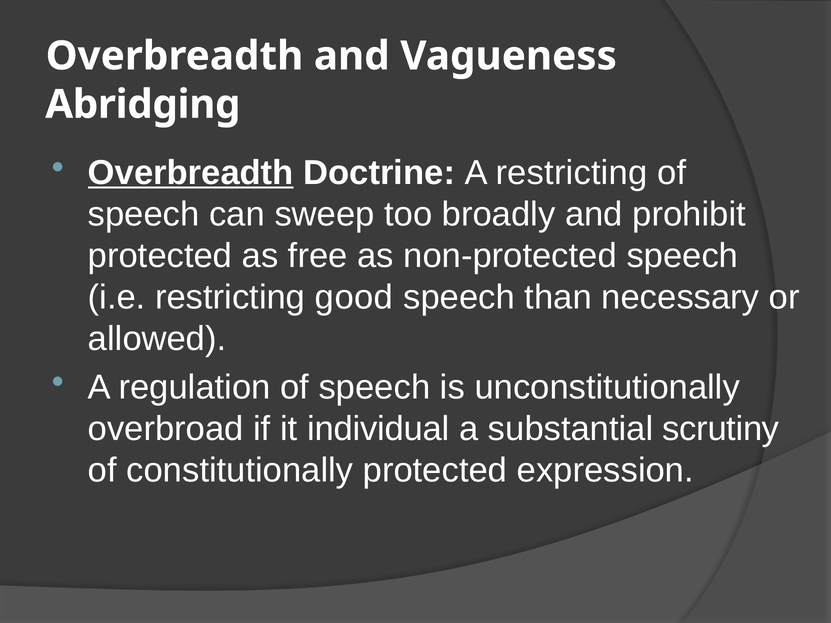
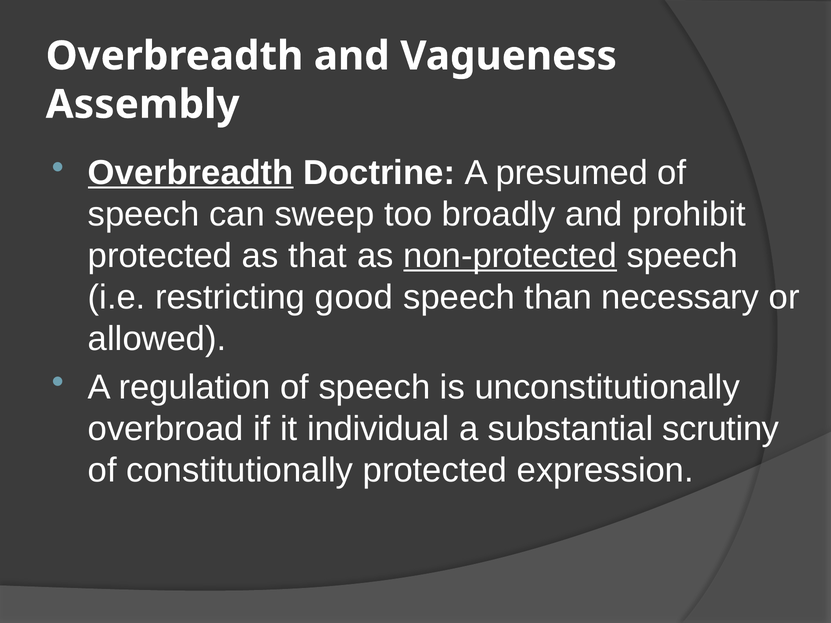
Abridging: Abridging -> Assembly
A restricting: restricting -> presumed
free: free -> that
non-protected underline: none -> present
